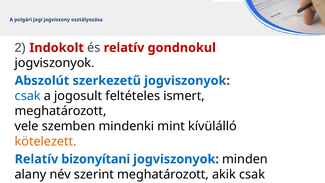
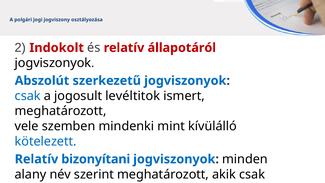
gondnokul: gondnokul -> állapotáról
feltételes: feltételes -> levéltitok
kötelezett colour: orange -> blue
